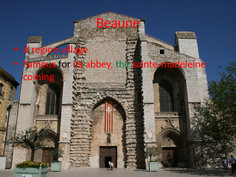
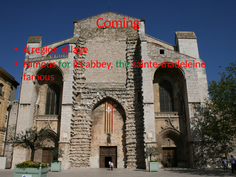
Beaune: Beaune -> Coming
for colour: black -> green
coming at (39, 77): coming -> famous
